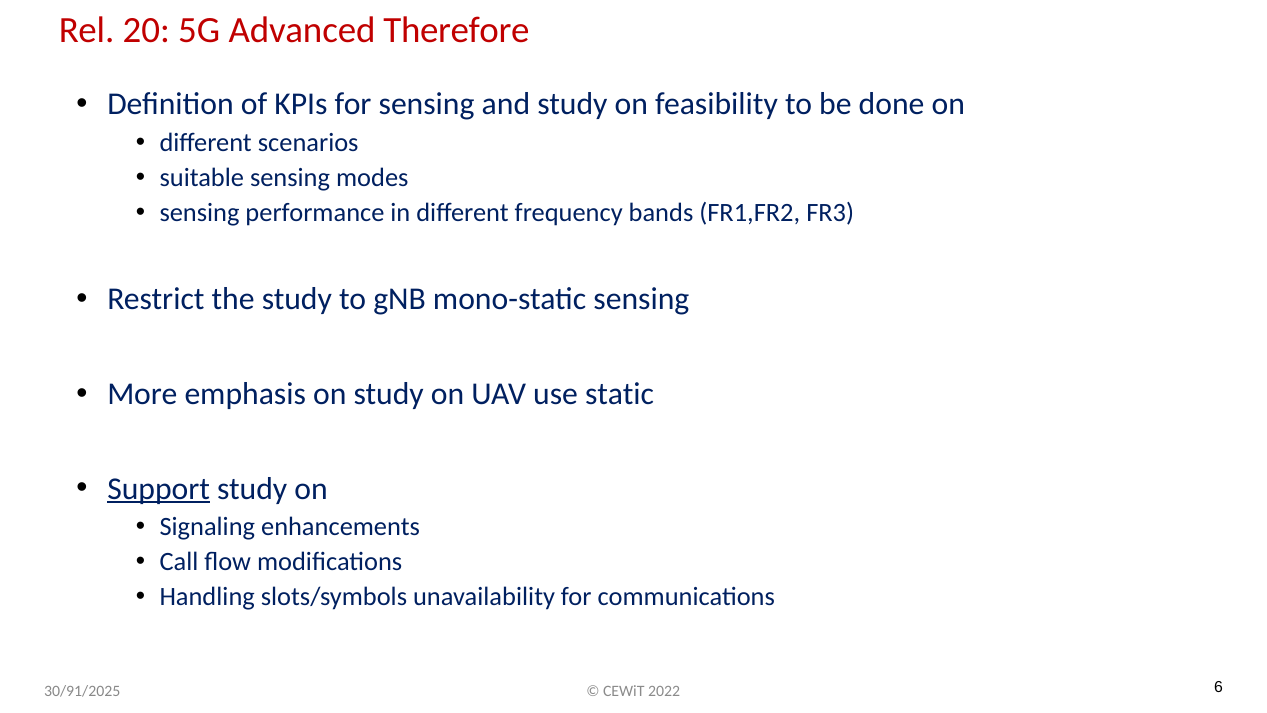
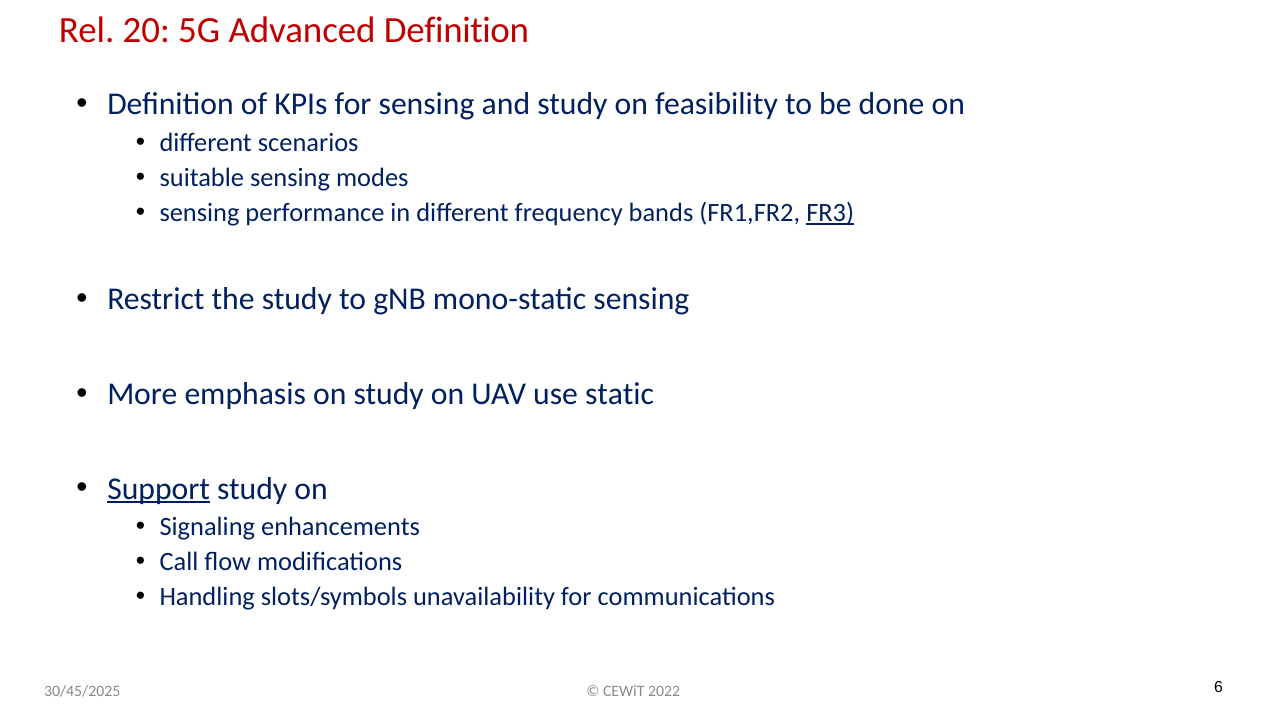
Advanced Therefore: Therefore -> Definition
FR3 underline: none -> present
30/91/2025: 30/91/2025 -> 30/45/2025
